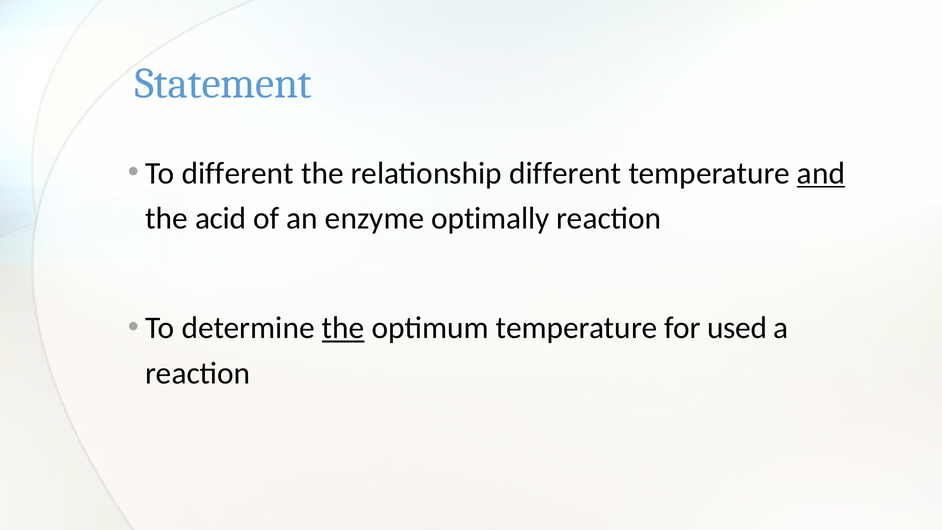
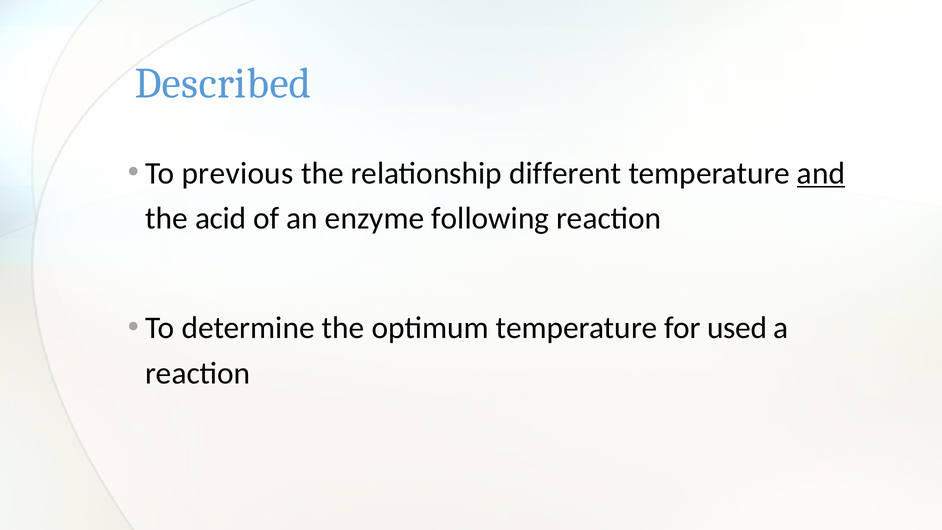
Statement: Statement -> Described
To different: different -> previous
optimally: optimally -> following
the at (343, 328) underline: present -> none
